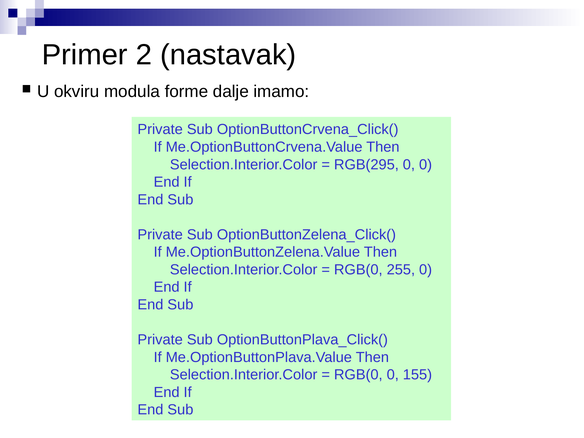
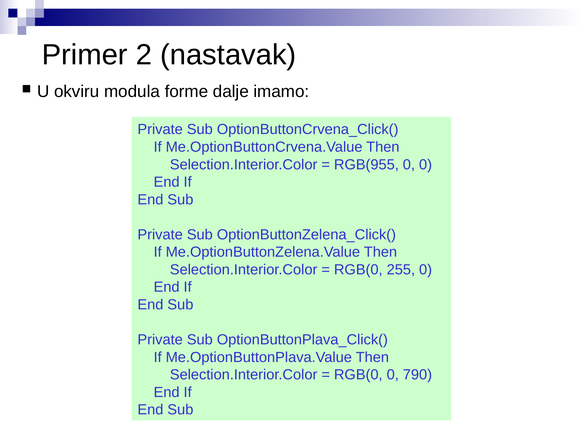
RGB(295: RGB(295 -> RGB(955
155: 155 -> 790
